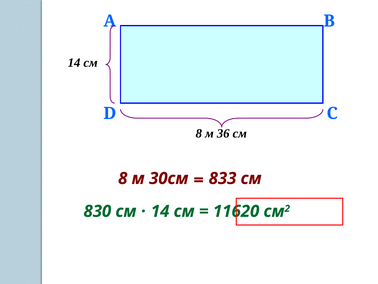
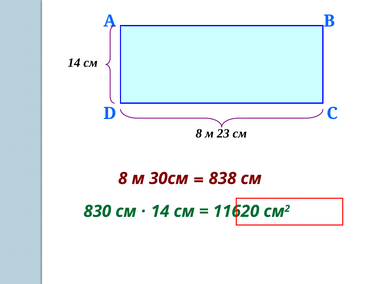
36: 36 -> 23
833: 833 -> 838
